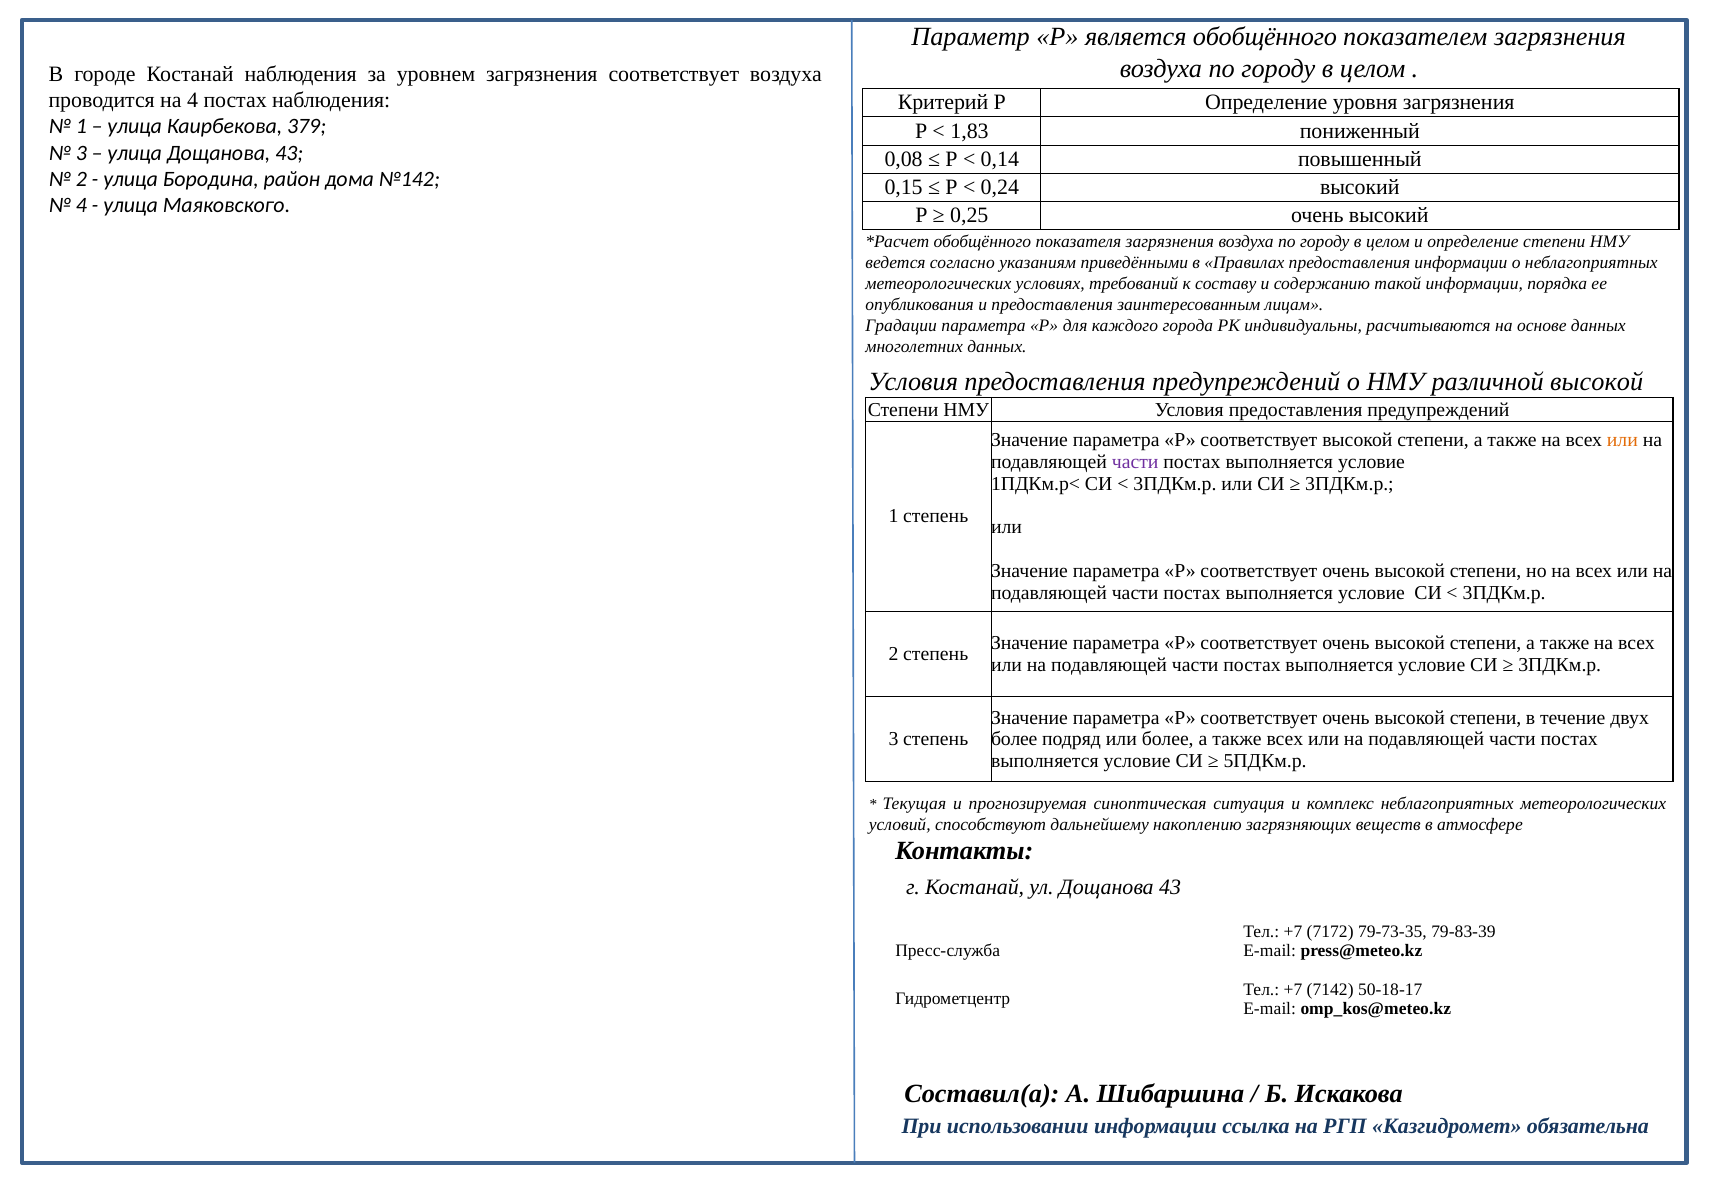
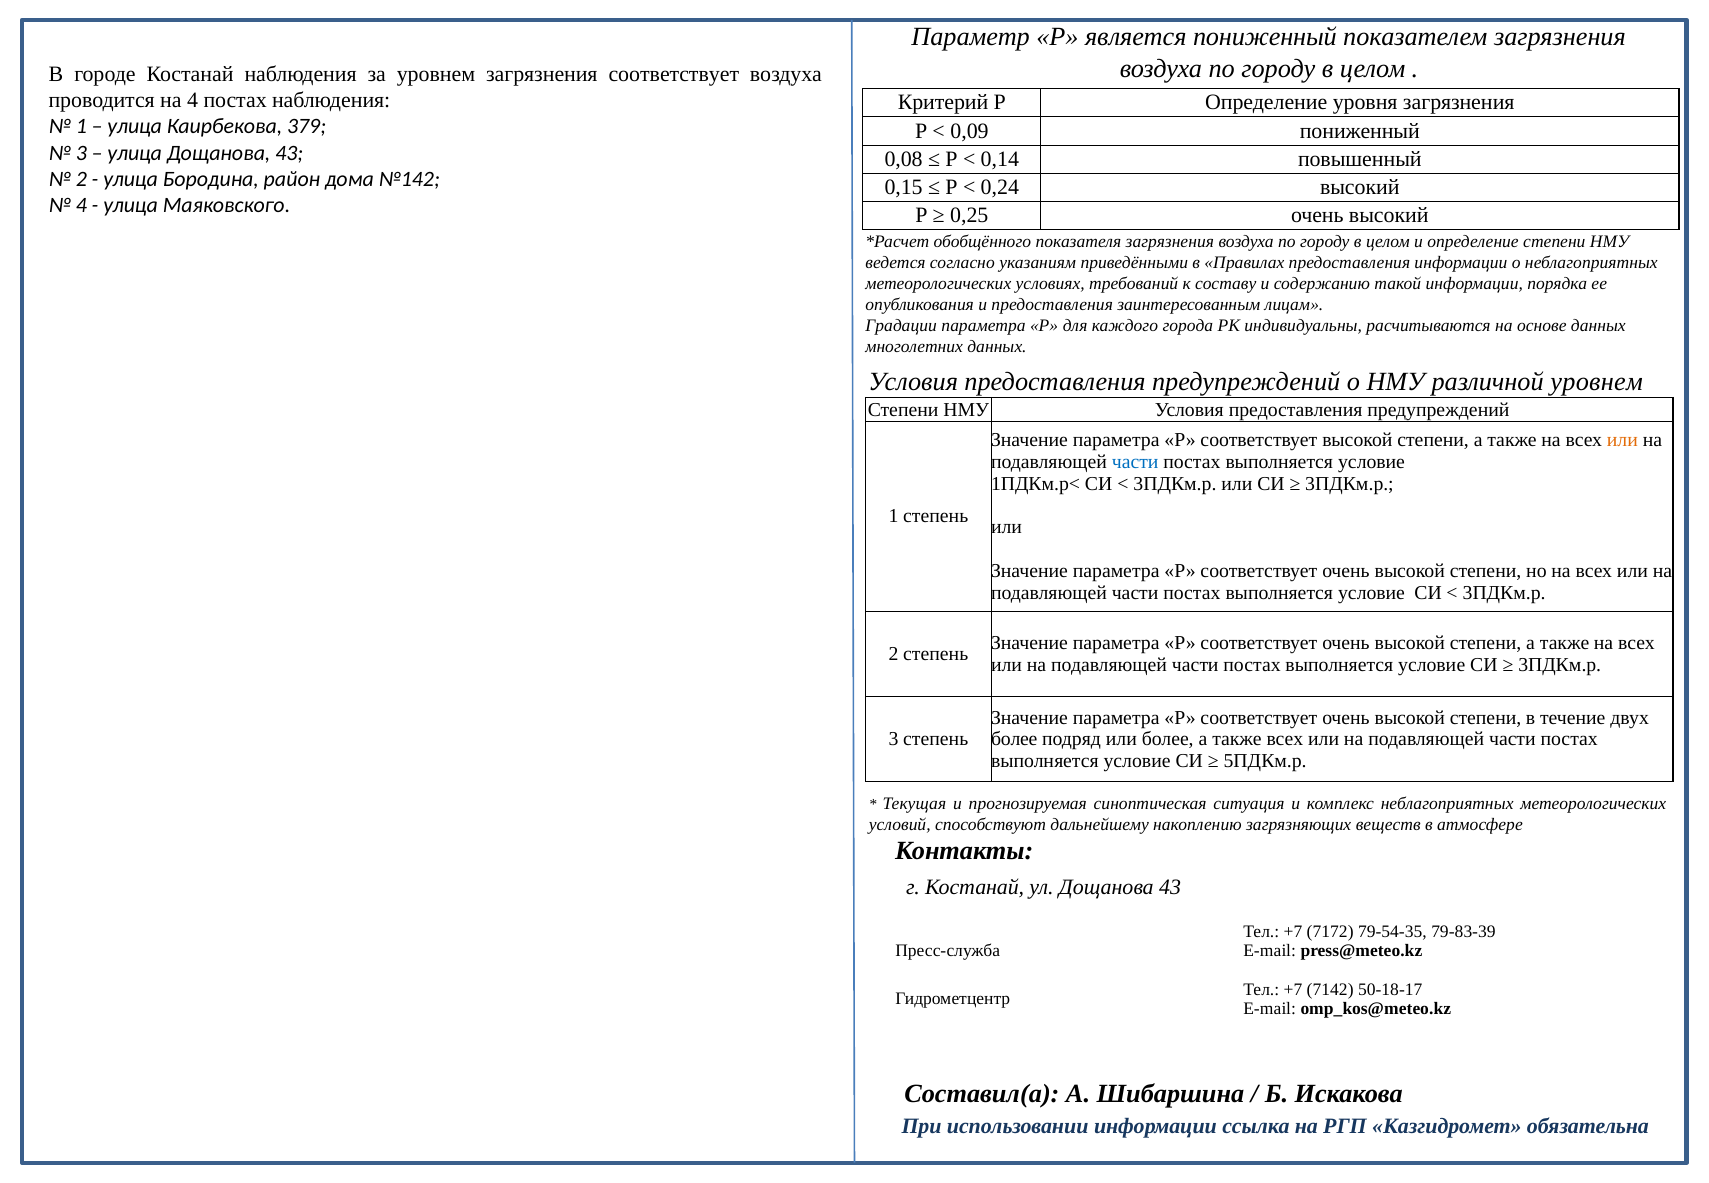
является обобщённого: обобщённого -> пониженный
1,83: 1,83 -> 0,09
различной высокой: высокой -> уровнем
части at (1135, 462) colour: purple -> blue
79-73-35: 79-73-35 -> 79-54-35
